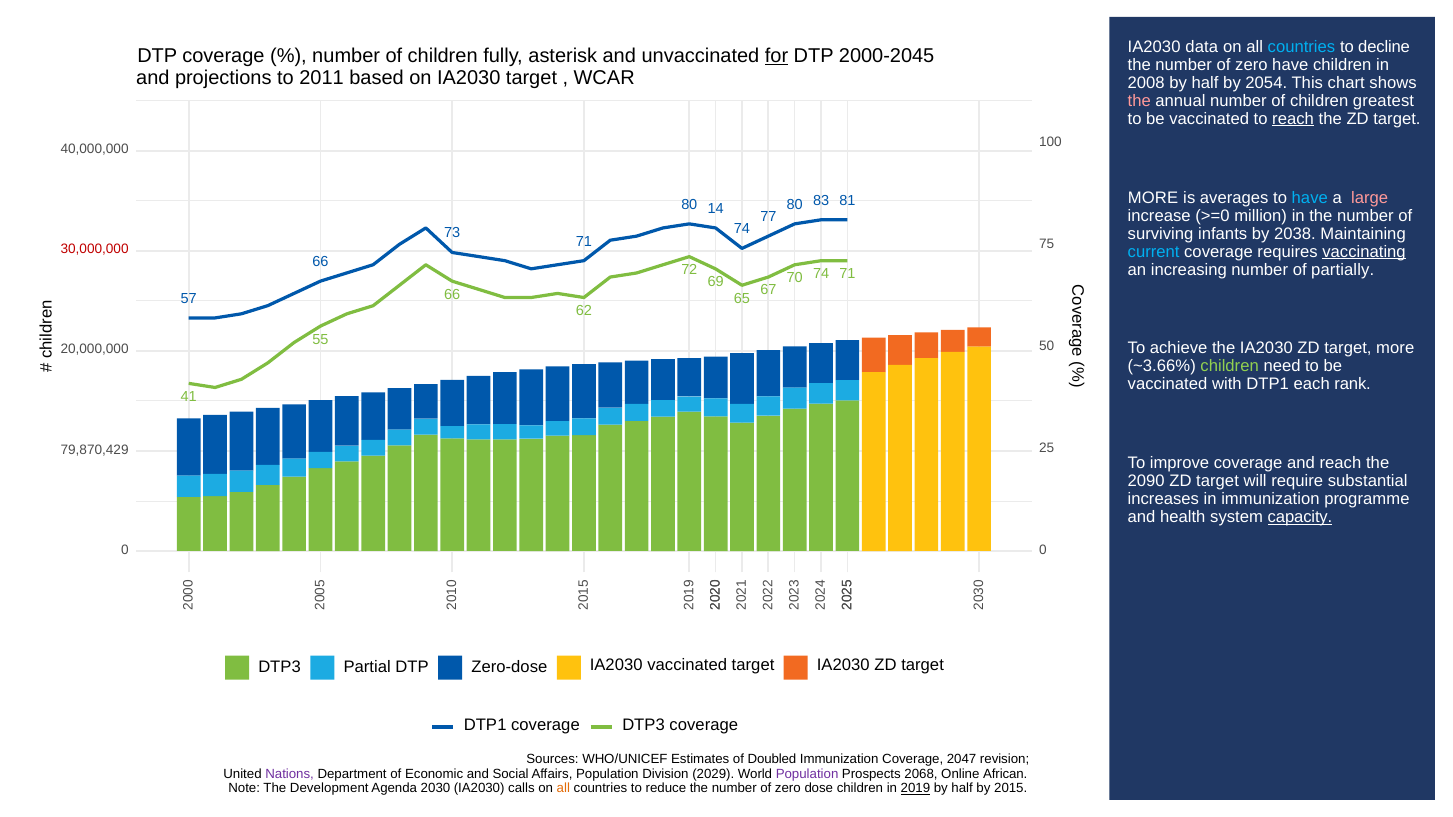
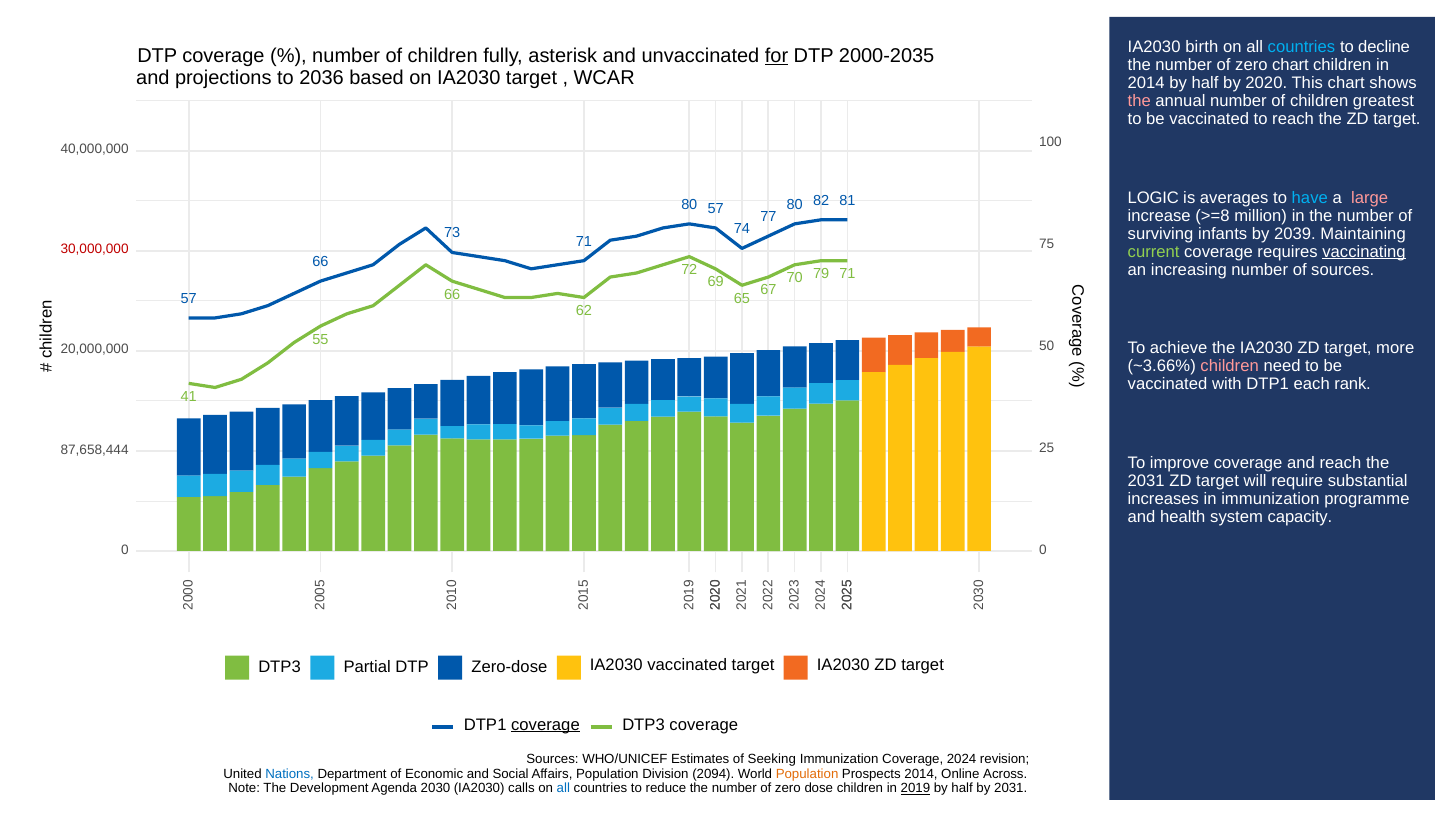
data: data -> birth
2000-2045: 2000-2045 -> 2000-2035
zero have: have -> chart
2011: 2011 -> 2036
2008 at (1146, 83): 2008 -> 2014
2054: 2054 -> 2020
reach at (1293, 119) underline: present -> none
MORE at (1153, 198): MORE -> LOGIC
80 14: 14 -> 57
83: 83 -> 82
>=0: >=0 -> >=8
2038: 2038 -> 2039
current colour: light blue -> light green
of partially: partially -> sources
70 74: 74 -> 79
children at (1230, 366) colour: light green -> pink
79,870,429: 79,870,429 -> 87,658,444
2090 at (1146, 481): 2090 -> 2031
capacity underline: present -> none
coverage at (545, 725) underline: none -> present
Doubled: Doubled -> Seeking
2047: 2047 -> 2024
Nations colour: purple -> blue
2029: 2029 -> 2094
Population at (807, 774) colour: purple -> orange
Prospects 2068: 2068 -> 2014
African: African -> Across
all at (563, 789) colour: orange -> blue
by 2015: 2015 -> 2031
